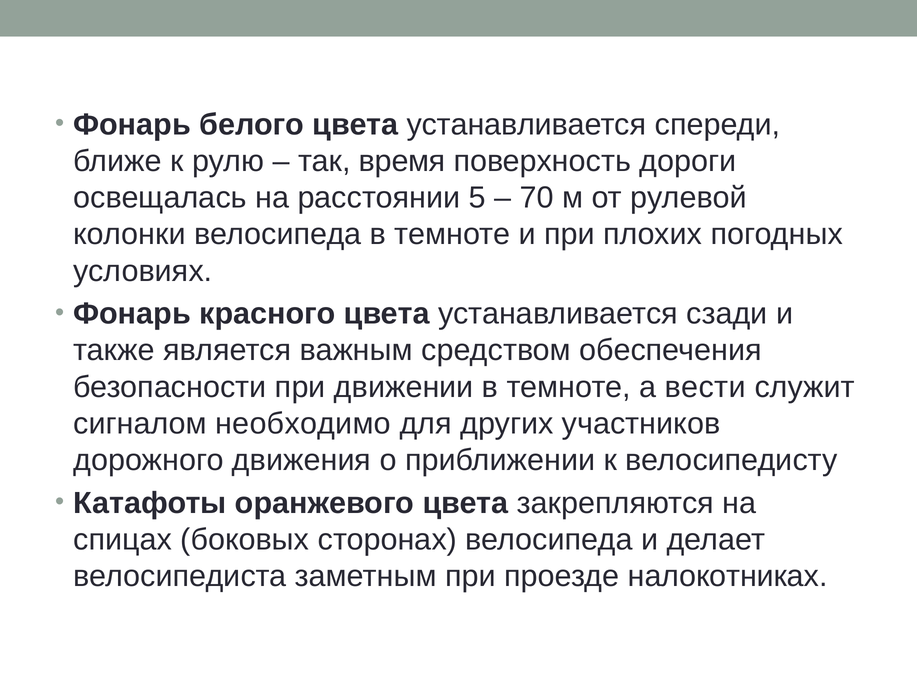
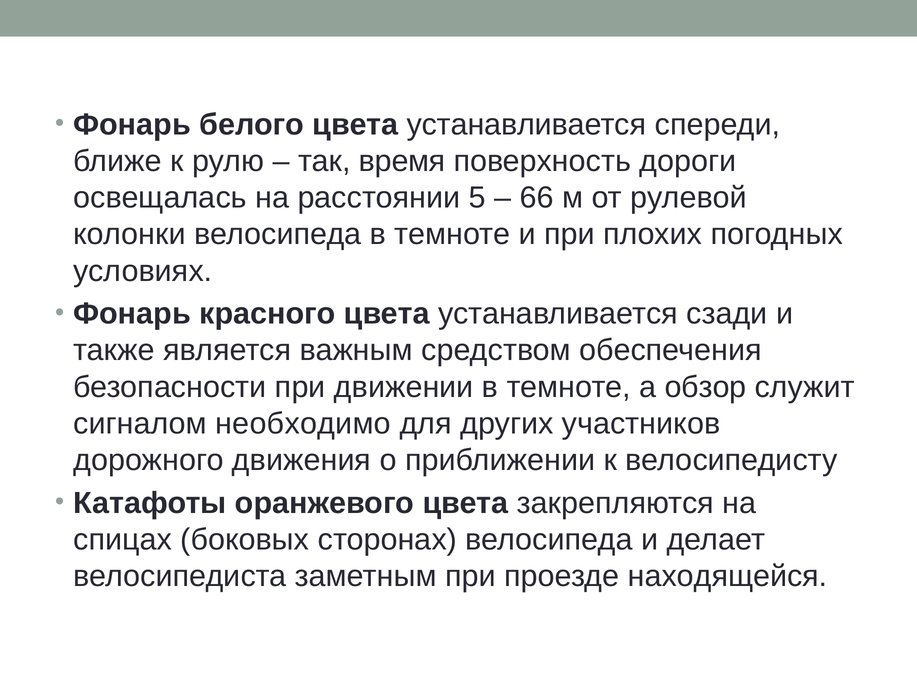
70: 70 -> 66
вести: вести -> обзор
налокотниках: налокотниках -> находящейся
